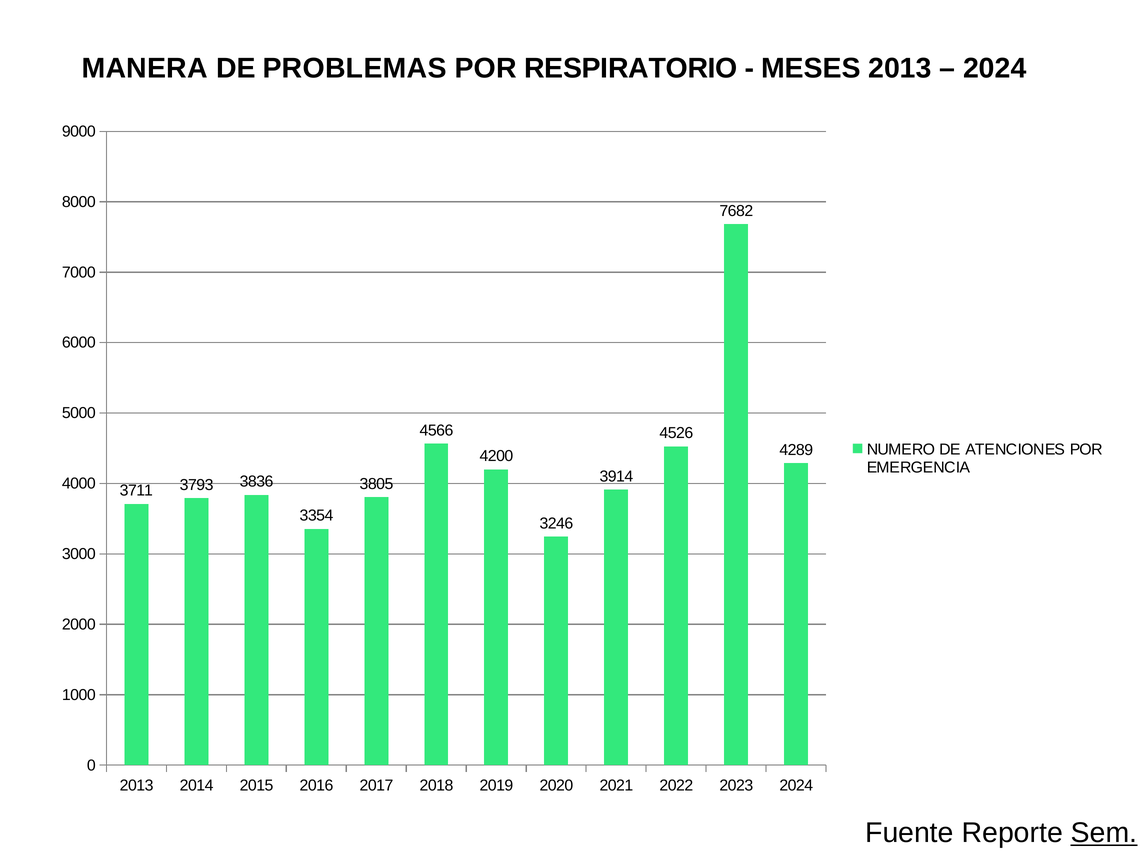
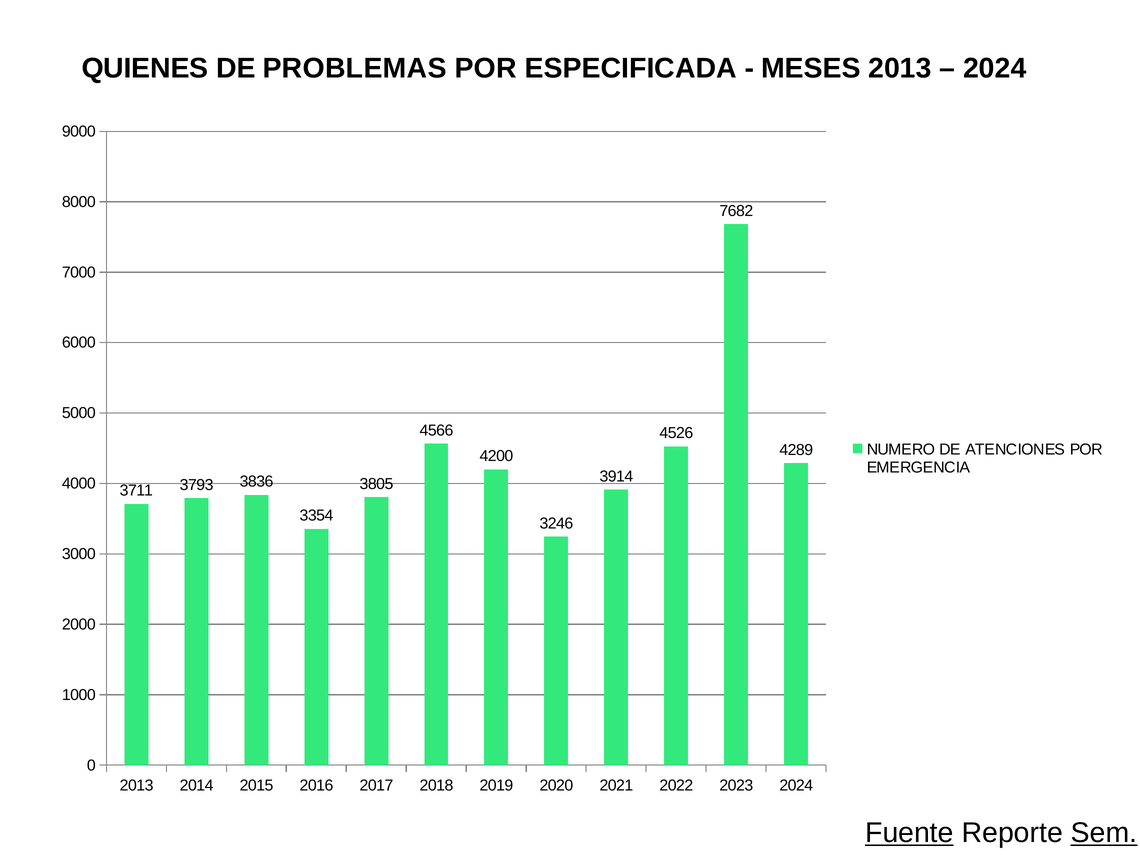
MANERA: MANERA -> QUIENES
RESPIRATORIO: RESPIRATORIO -> ESPECIFICADA
Fuente underline: none -> present
